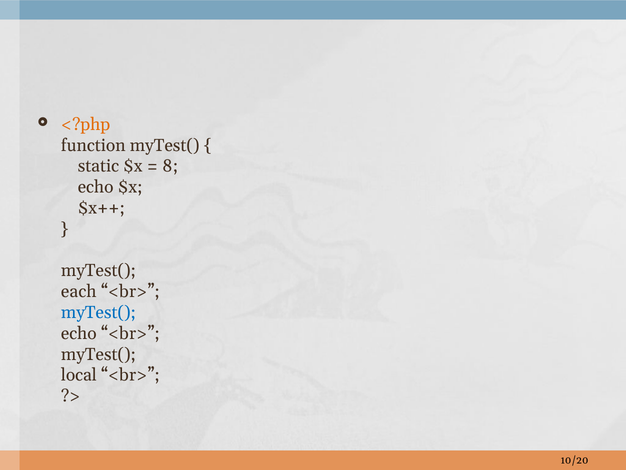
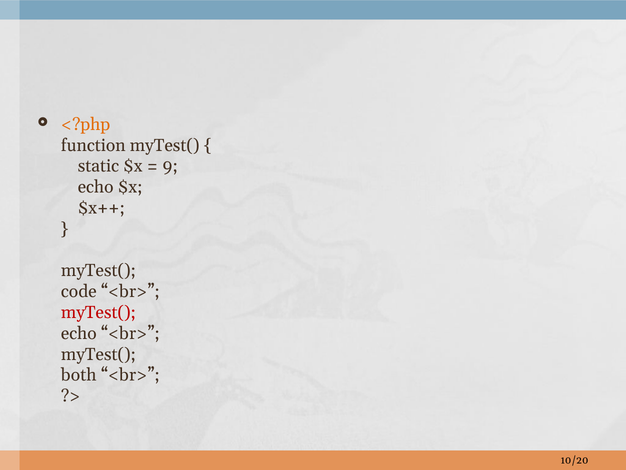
8: 8 -> 9
each: each -> code
myTest( at (98, 312) colour: blue -> red
local: local -> both
